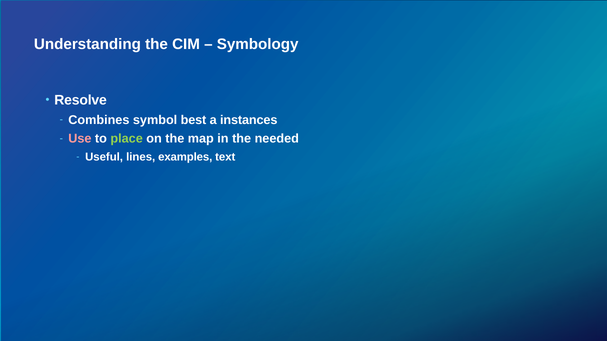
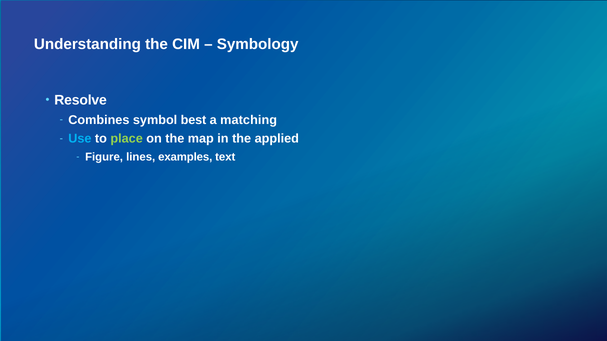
instances: instances -> matching
Use colour: pink -> light blue
needed: needed -> applied
Useful: Useful -> Figure
